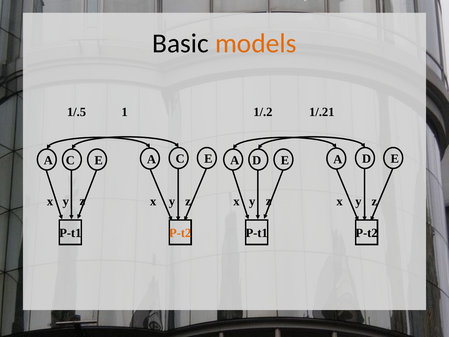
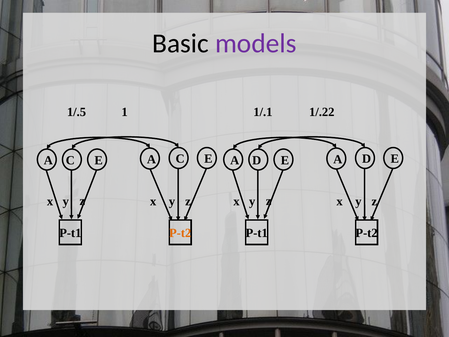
models colour: orange -> purple
1/.2: 1/.2 -> 1/.1
1/.21: 1/.21 -> 1/.22
